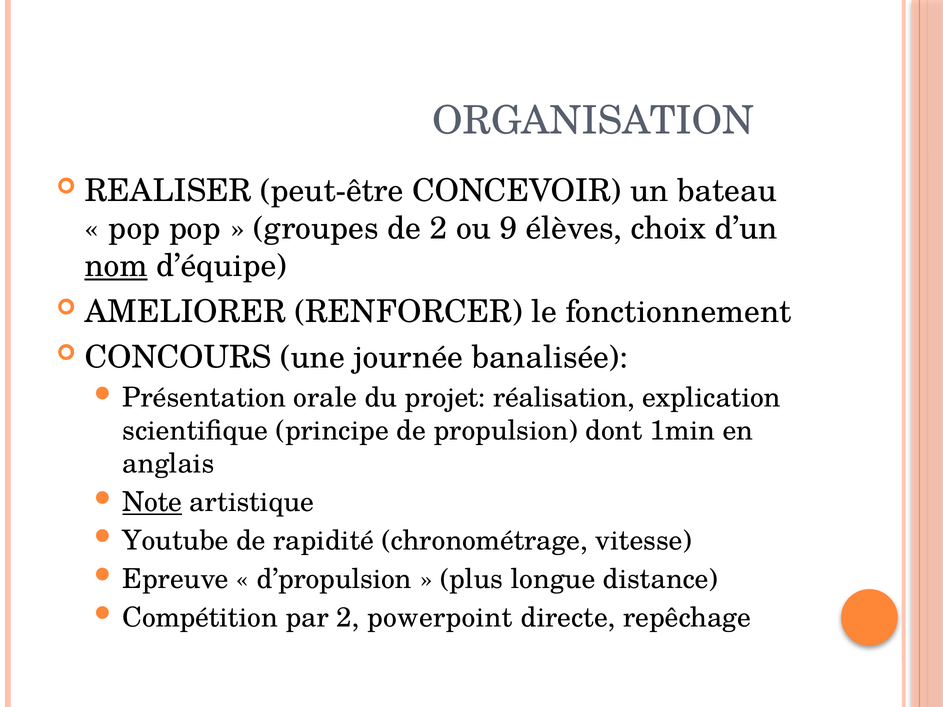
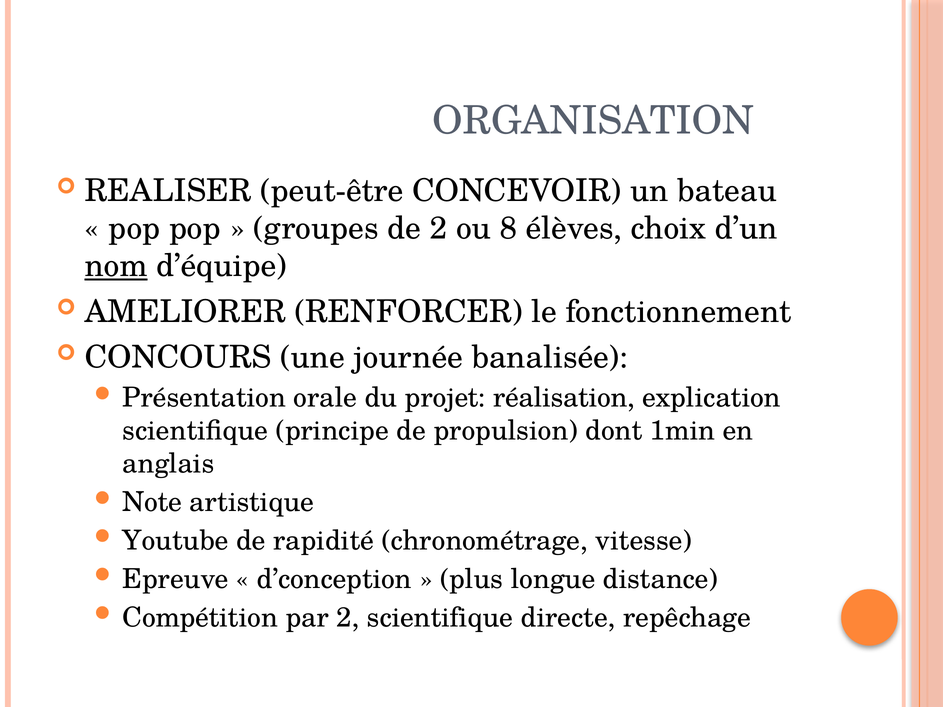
9: 9 -> 8
Note underline: present -> none
d’propulsion: d’propulsion -> d’conception
2 powerpoint: powerpoint -> scientifique
